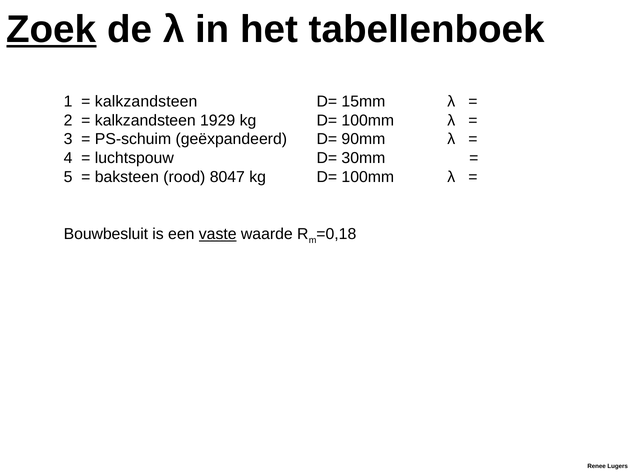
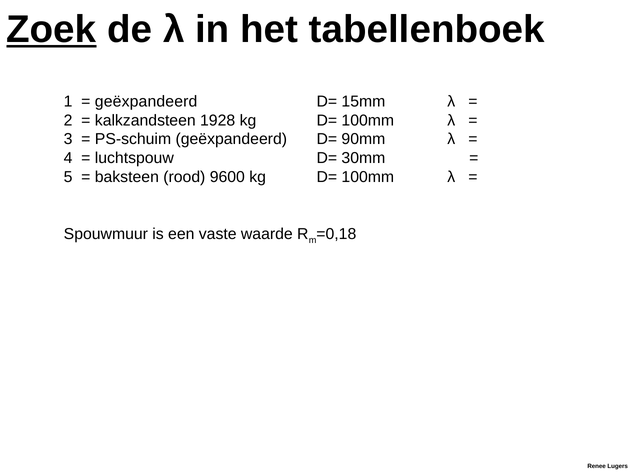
kalkzandsteen at (146, 101): kalkzandsteen -> geëxpandeerd
1929: 1929 -> 1928
8047: 8047 -> 9600
Bouwbesluit: Bouwbesluit -> Spouwmuur
vaste underline: present -> none
